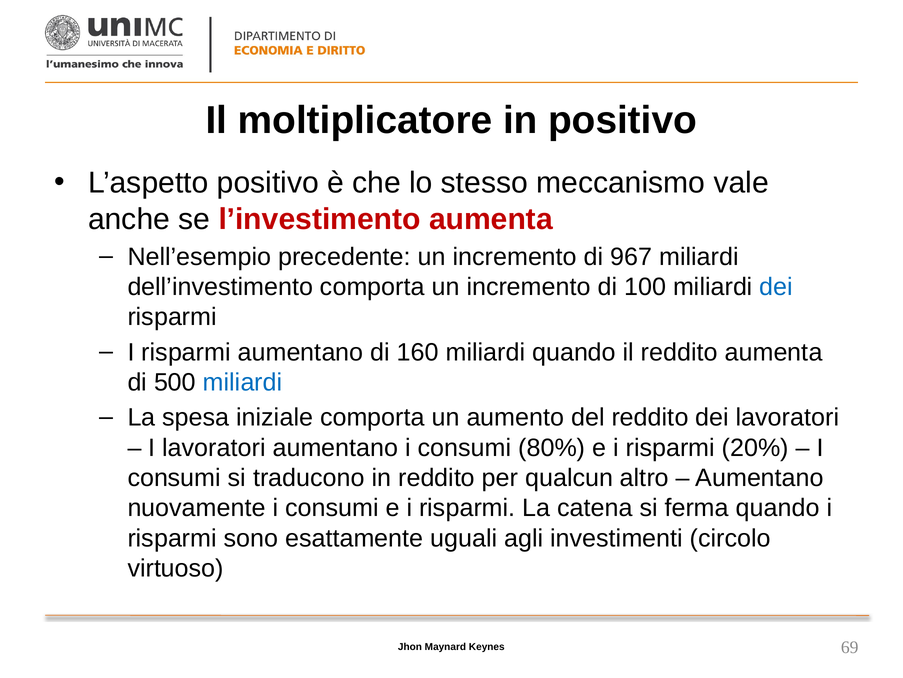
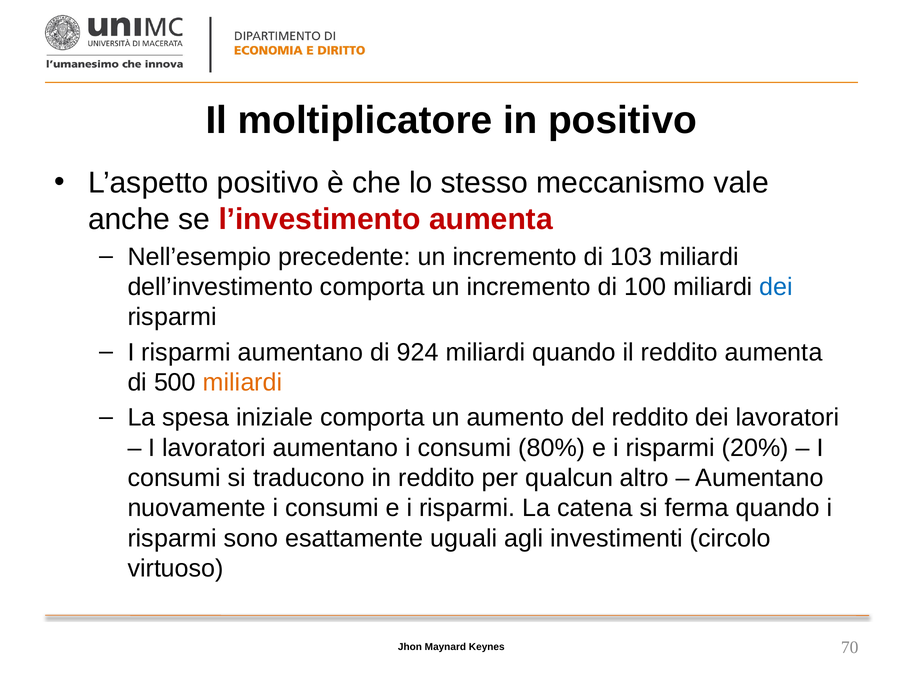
967: 967 -> 103
160: 160 -> 924
miliardi at (243, 382) colour: blue -> orange
69: 69 -> 70
